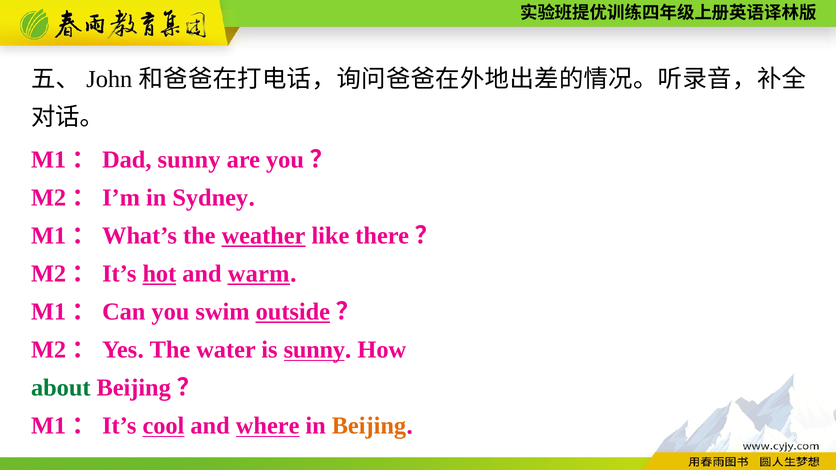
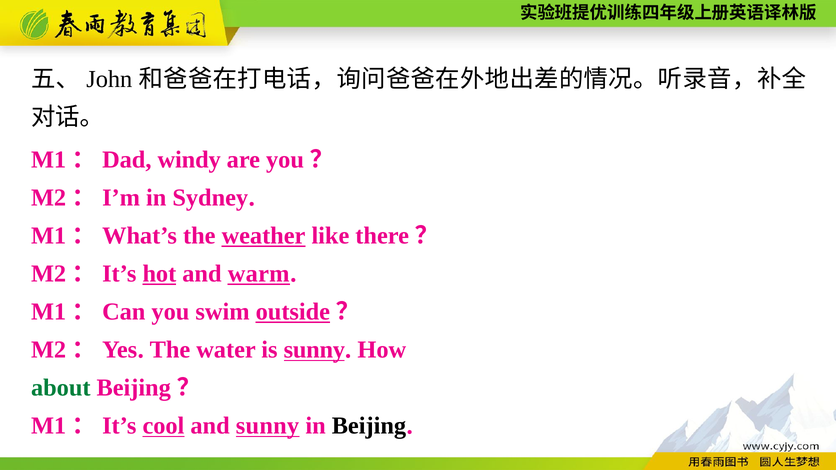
sunny at (189, 160): sunny -> windy
and where: where -> sunny
Beijing at (369, 426) colour: orange -> black
